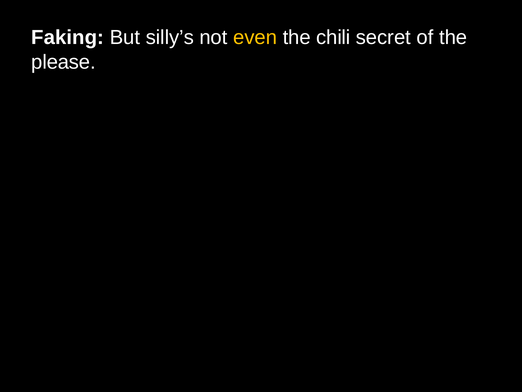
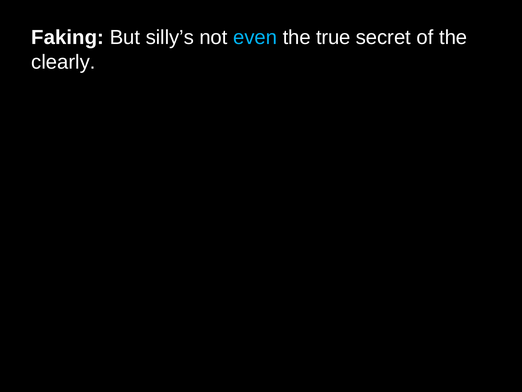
even colour: yellow -> light blue
chili: chili -> true
please: please -> clearly
